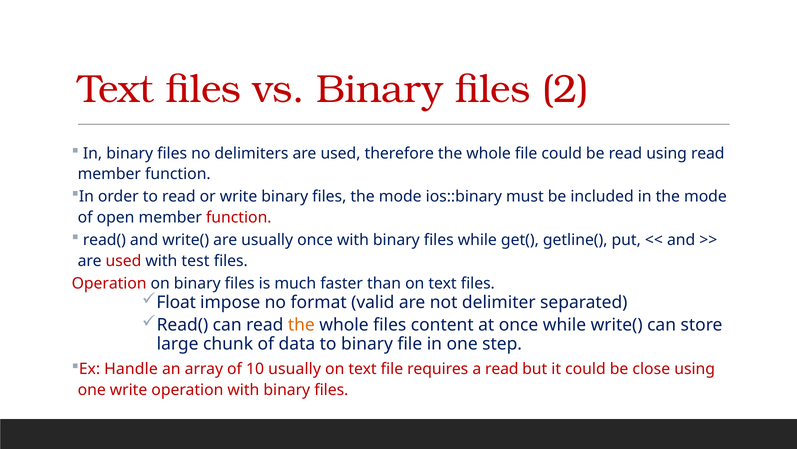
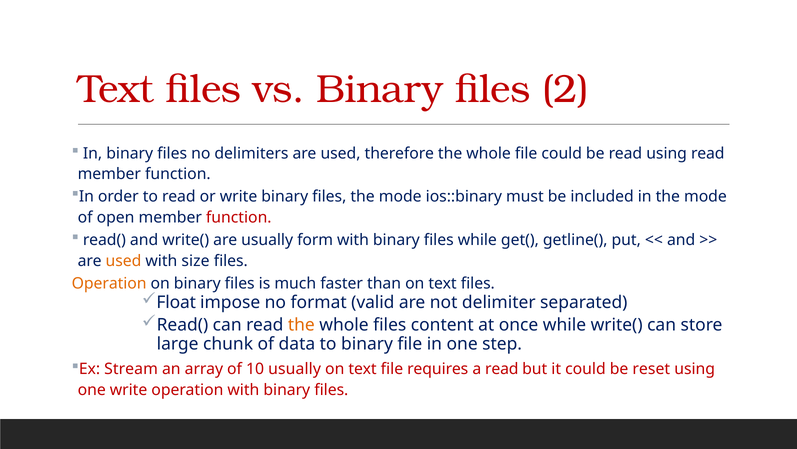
usually once: once -> form
used at (123, 260) colour: red -> orange
test: test -> size
Operation at (109, 283) colour: red -> orange
Handle: Handle -> Stream
close: close -> reset
